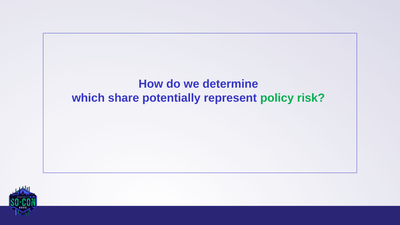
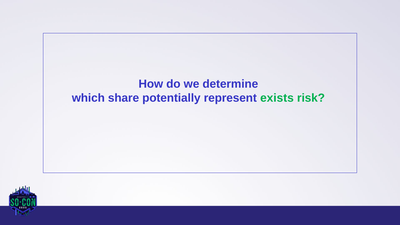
policy: policy -> exists
